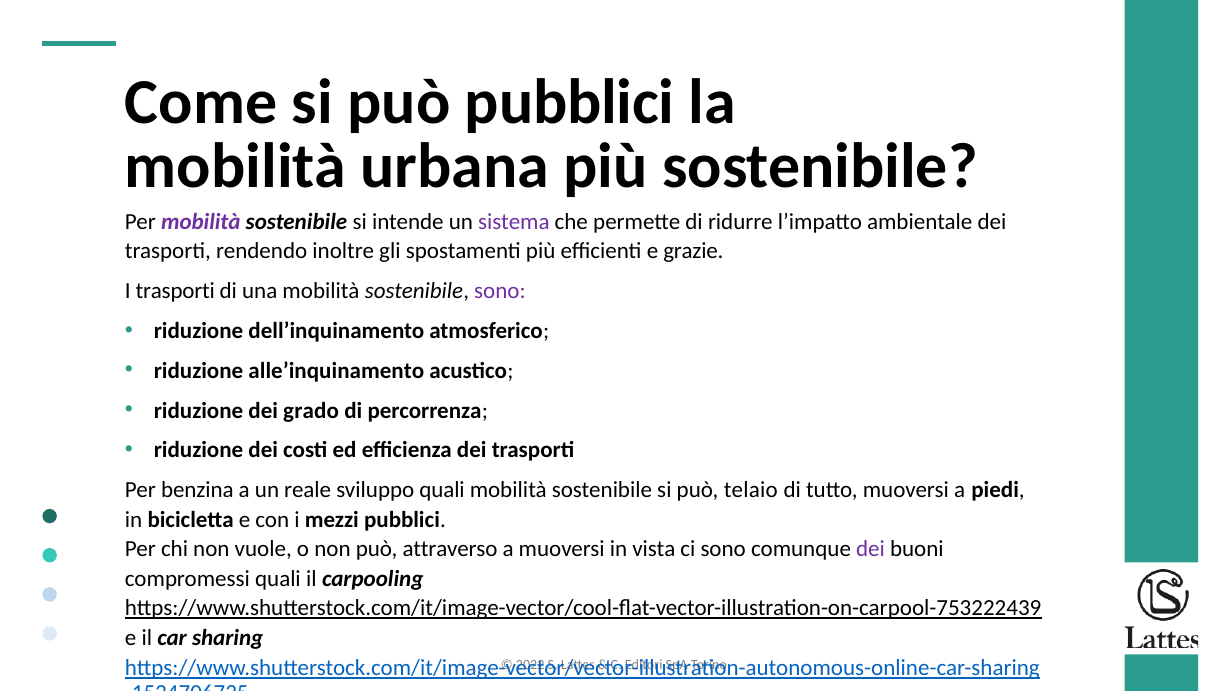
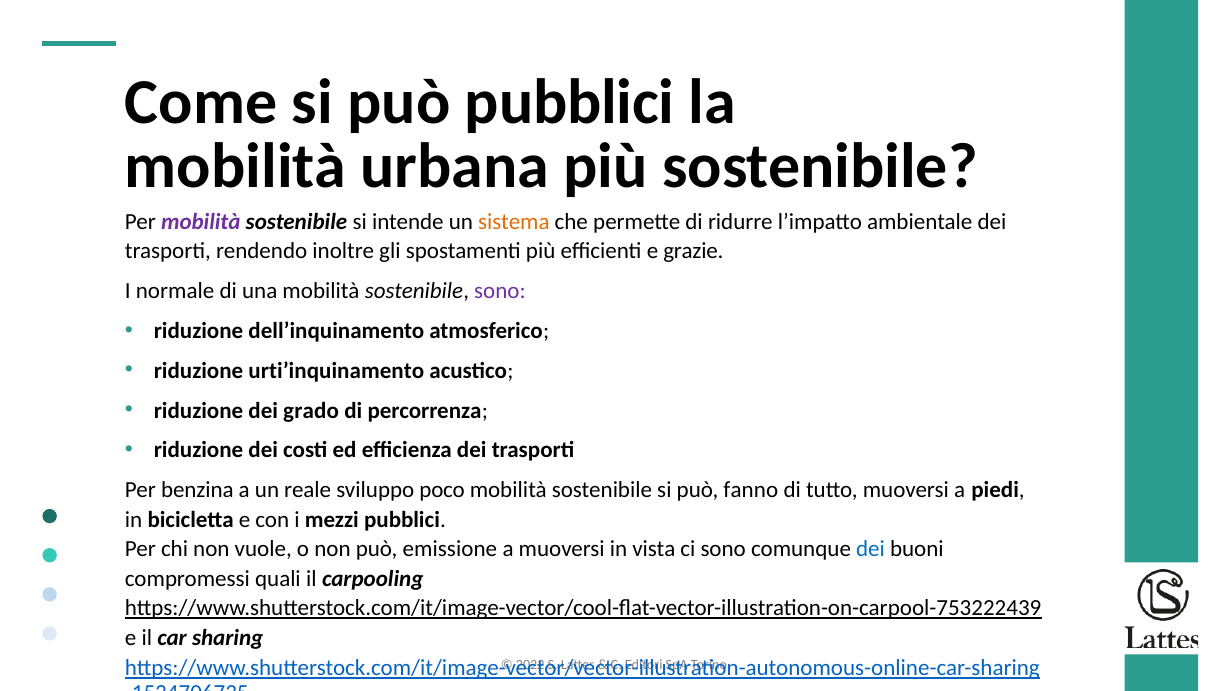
sistema colour: purple -> orange
I trasporti: trasporti -> normale
alle’inquinamento: alle’inquinamento -> urti’inquinamento
sviluppo quali: quali -> poco
telaio: telaio -> fanno
attraverso: attraverso -> emissione
dei at (871, 549) colour: purple -> blue
